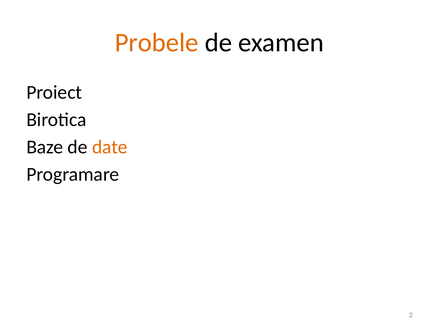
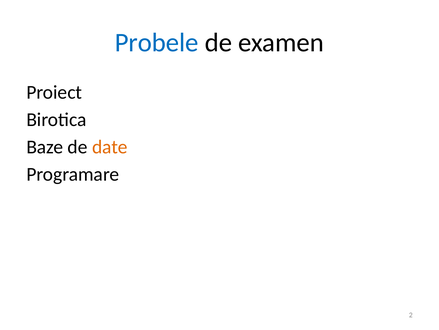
Probele colour: orange -> blue
